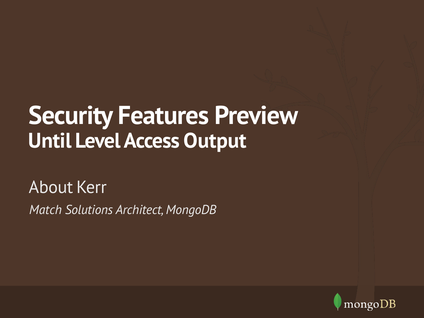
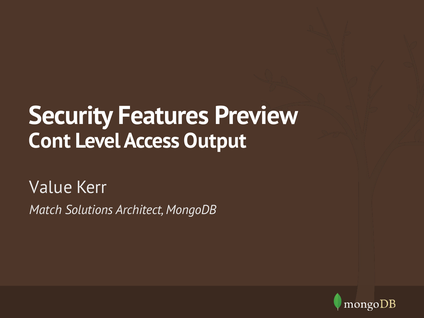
Until: Until -> Cont
About: About -> Value
